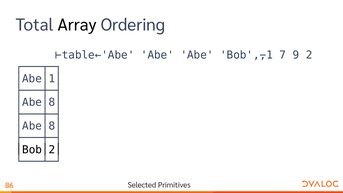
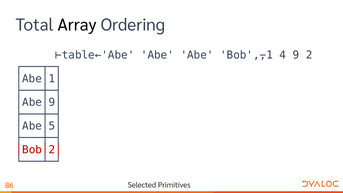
7: 7 -> 4
│Abe│8│ at (39, 102): │Abe│8│ -> │Abe│9│
│Abe│8│ at (39, 126): │Abe│8│ -> │Abe│5│
│Bob│2│ colour: black -> red
